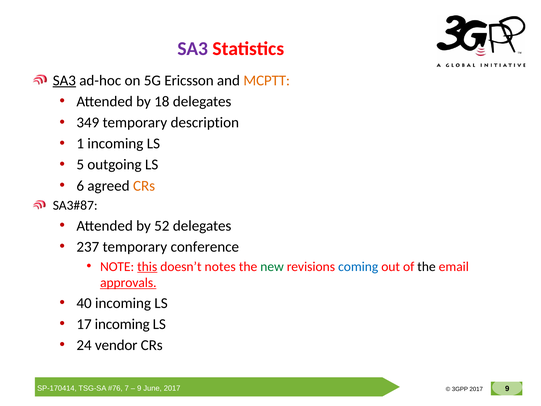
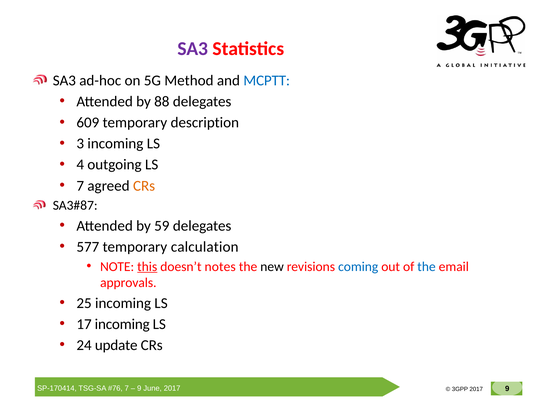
SA3 at (64, 80) underline: present -> none
Ericsson: Ericsson -> Method
MCPTT colour: orange -> blue
18: 18 -> 88
349: 349 -> 609
1: 1 -> 3
5: 5 -> 4
6 at (80, 186): 6 -> 7
52: 52 -> 59
237: 237 -> 577
conference: conference -> calculation
new colour: green -> black
the at (426, 266) colour: black -> blue
approvals underline: present -> none
40: 40 -> 25
vendor: vendor -> update
